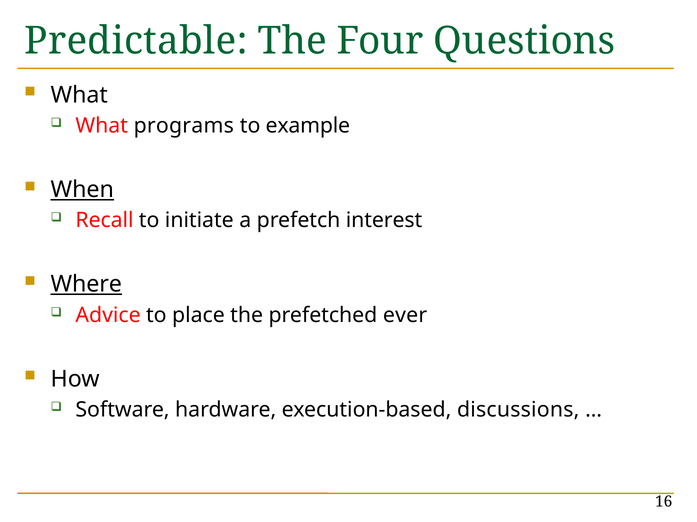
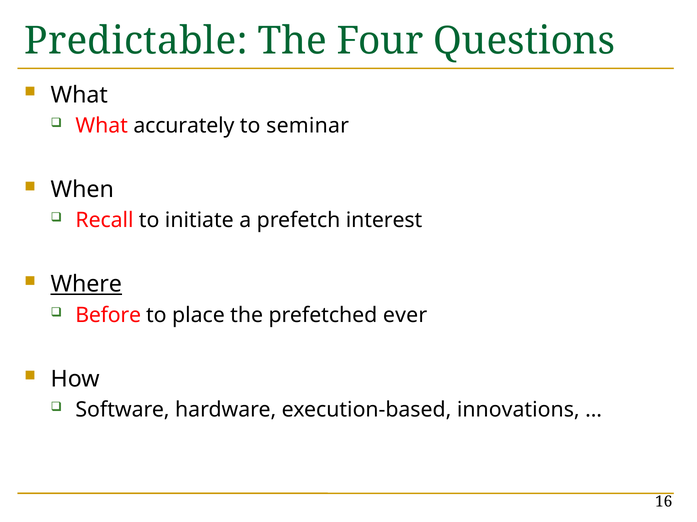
programs: programs -> accurately
example: example -> seminar
When underline: present -> none
Advice: Advice -> Before
discussions: discussions -> innovations
